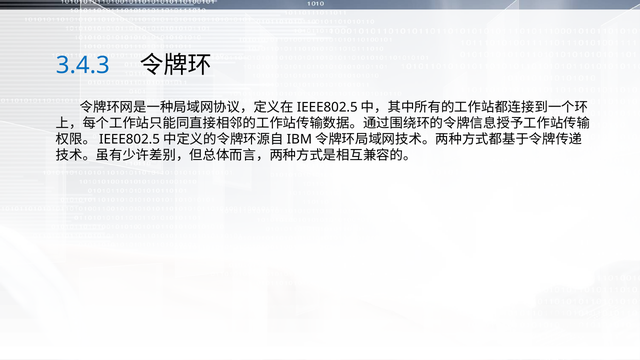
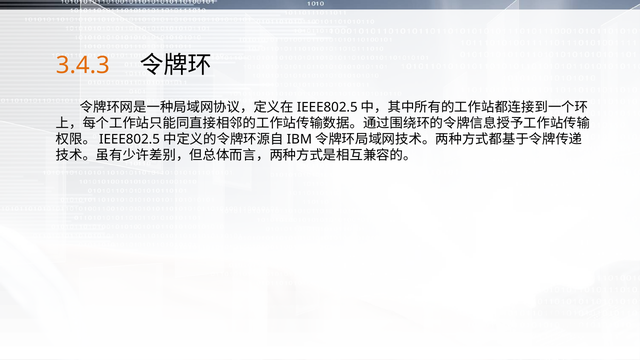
3.4.3 colour: blue -> orange
